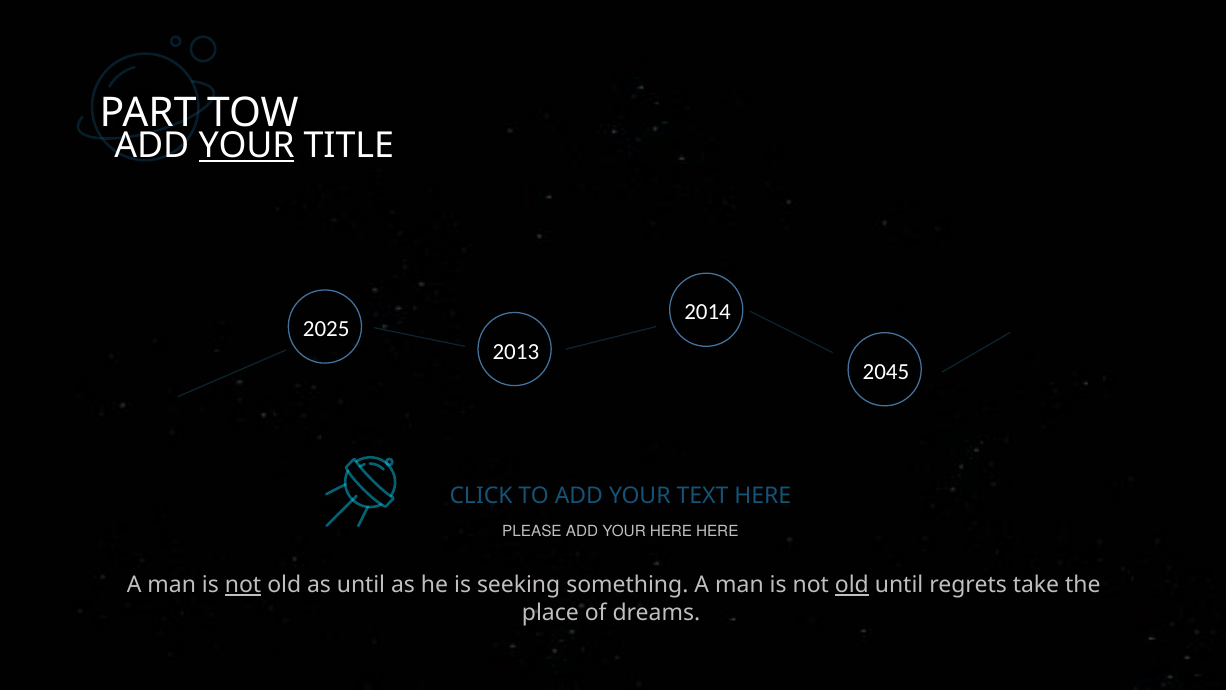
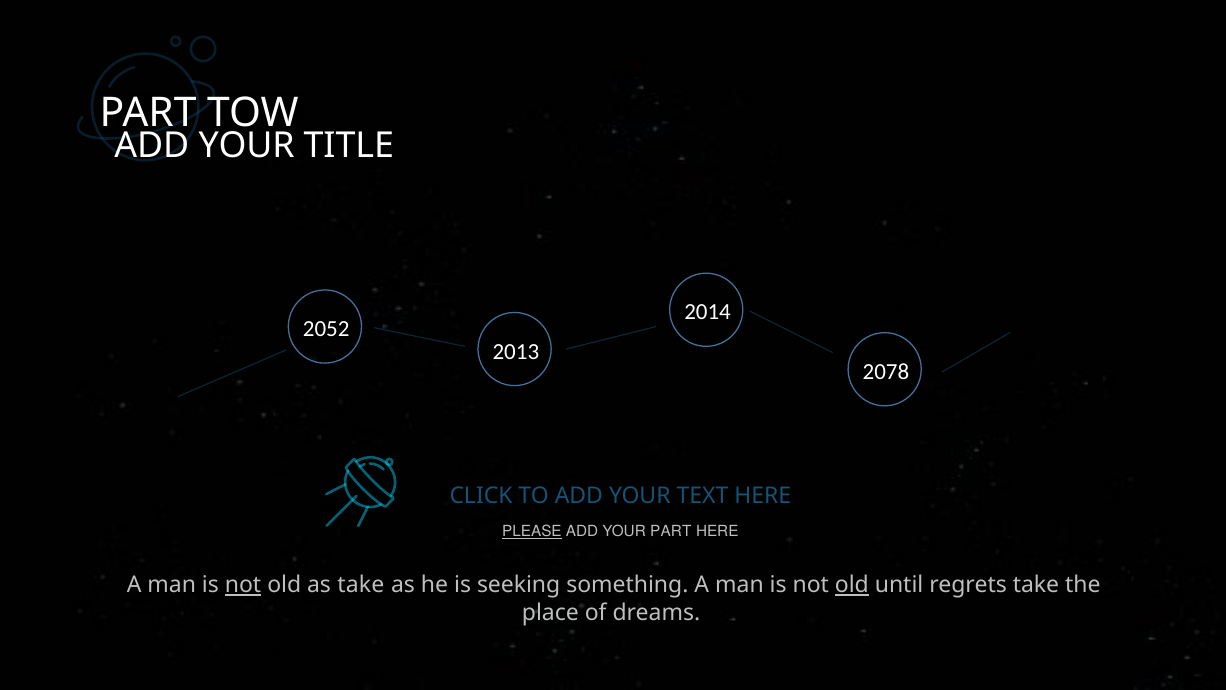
YOUR at (247, 145) underline: present -> none
2025: 2025 -> 2052
2045: 2045 -> 2078
PLEASE underline: none -> present
YOUR HERE: HERE -> PART
as until: until -> take
